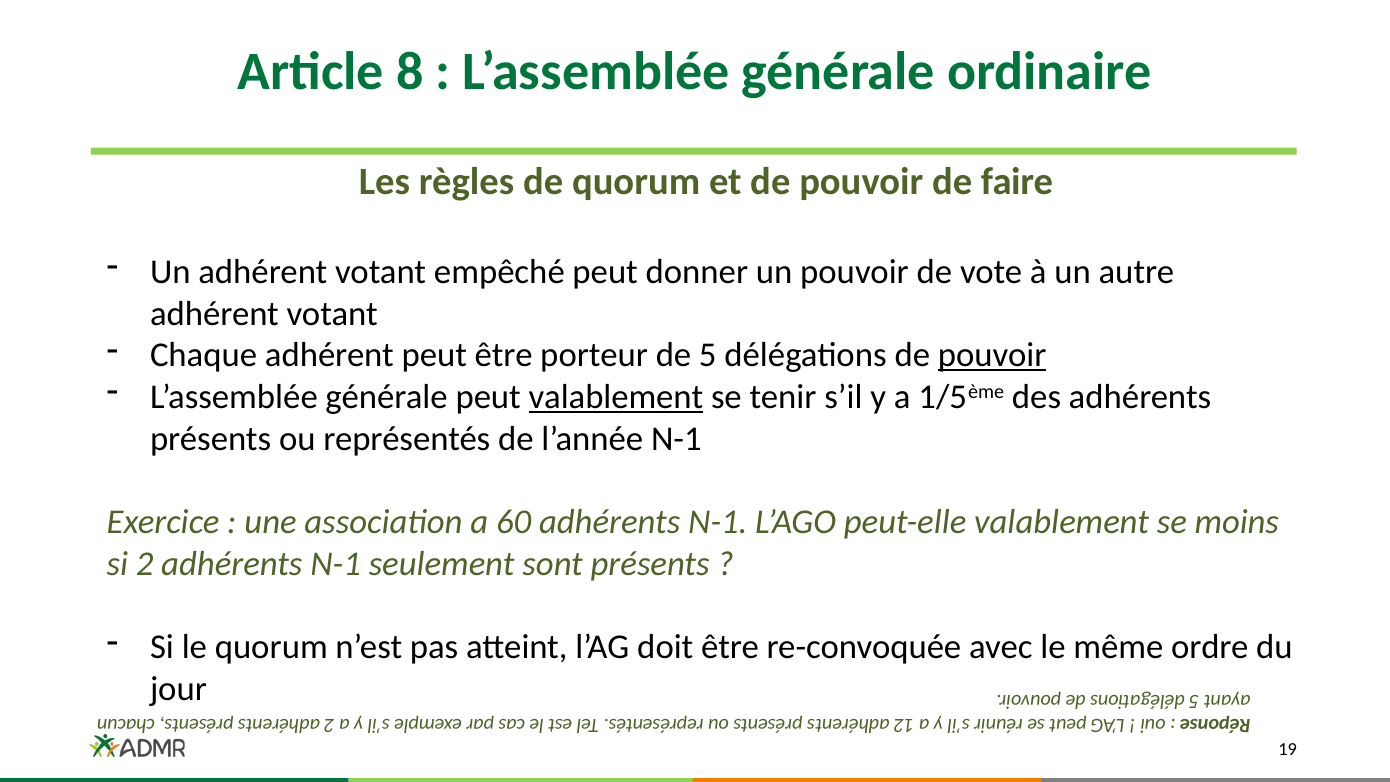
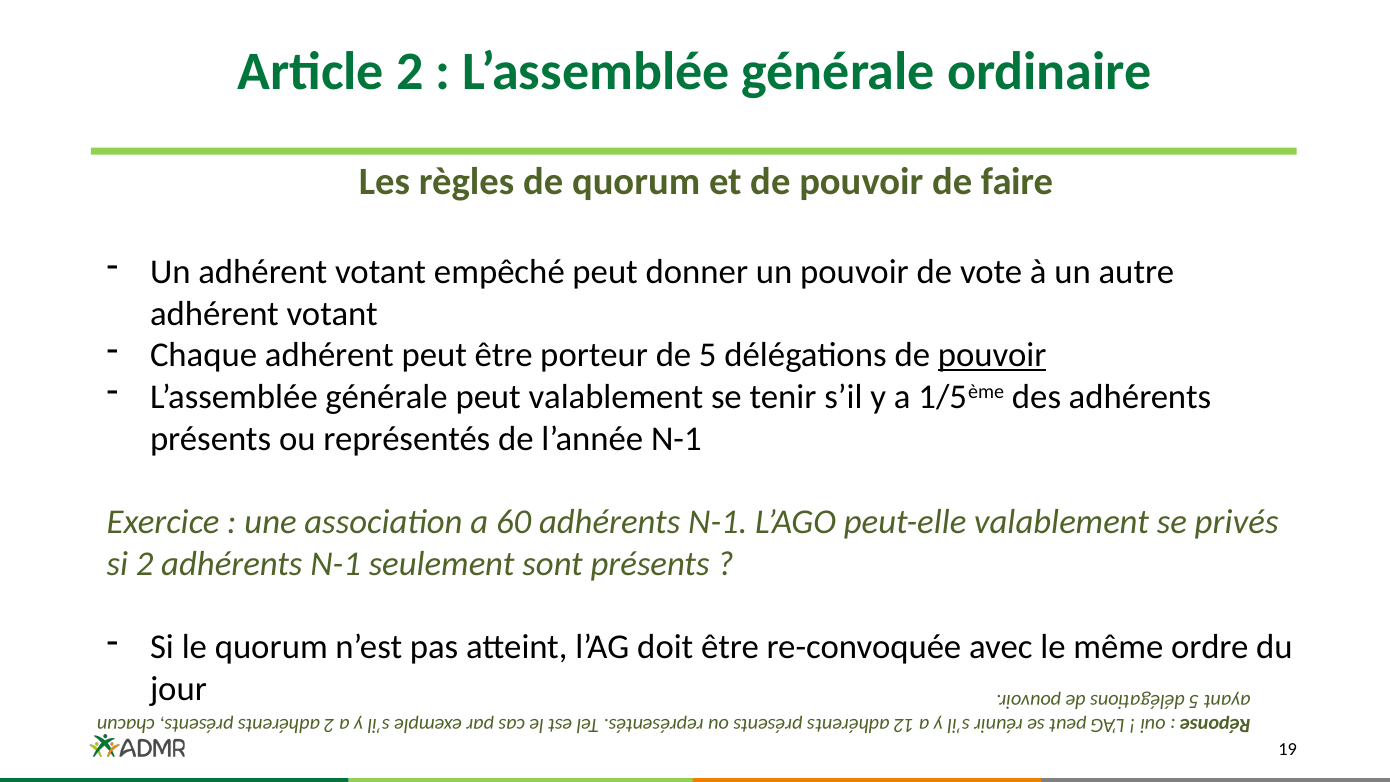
Article 8: 8 -> 2
valablement at (616, 397) underline: present -> none
moins: moins -> privés
